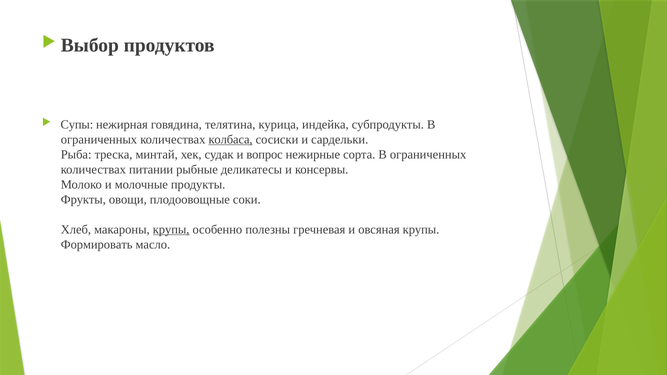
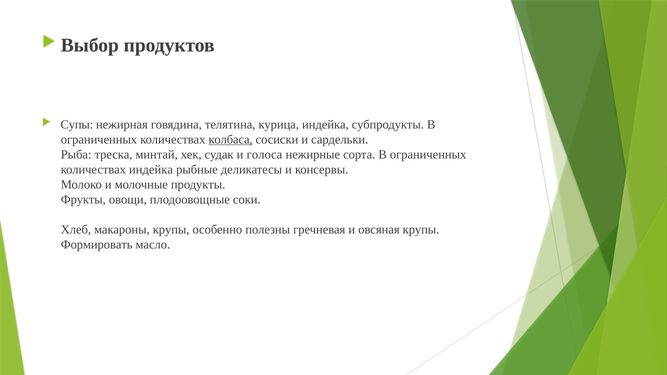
вопрос: вопрос -> голоса
количествах питании: питании -> индейка
крупы at (171, 230) underline: present -> none
